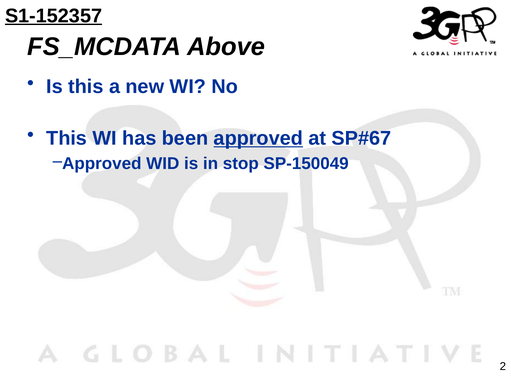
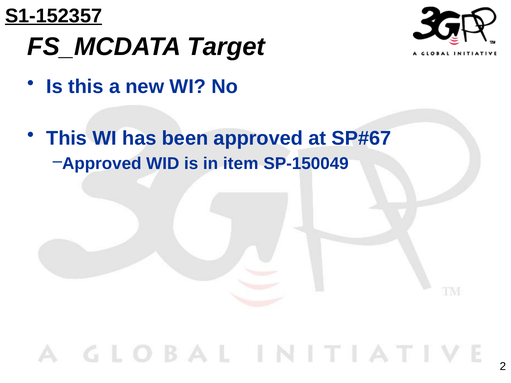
Above: Above -> Target
approved at (258, 138) underline: present -> none
stop: stop -> item
